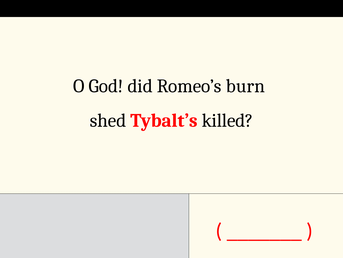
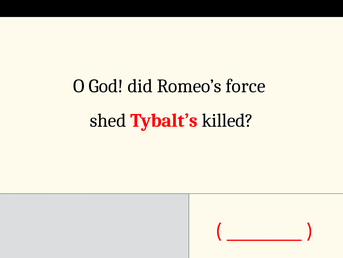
burn: burn -> force
